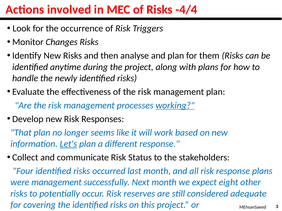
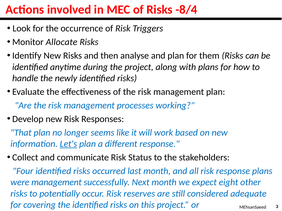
-4/4: -4/4 -> -8/4
Changes: Changes -> Allocate
working underline: present -> none
